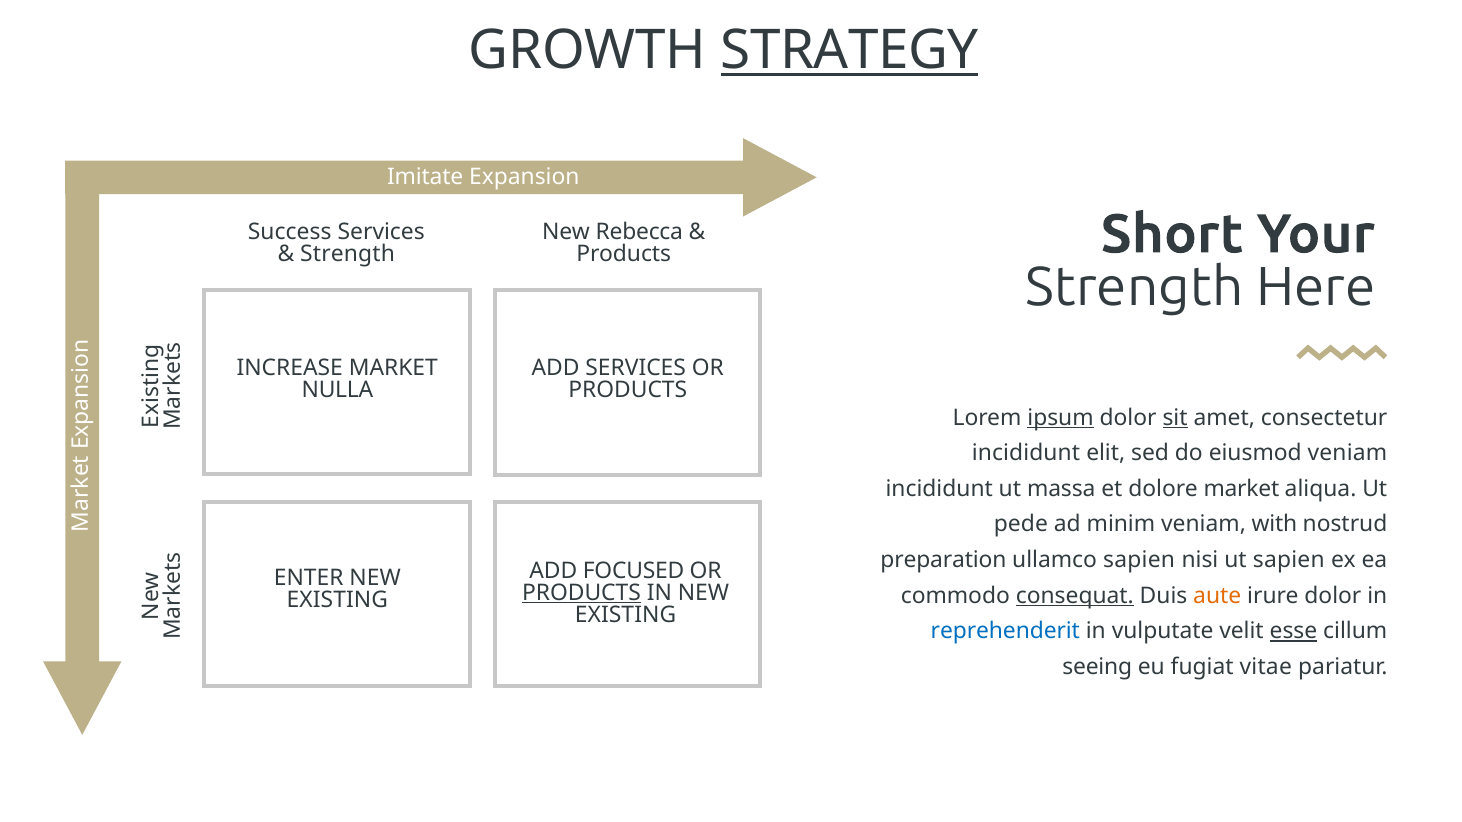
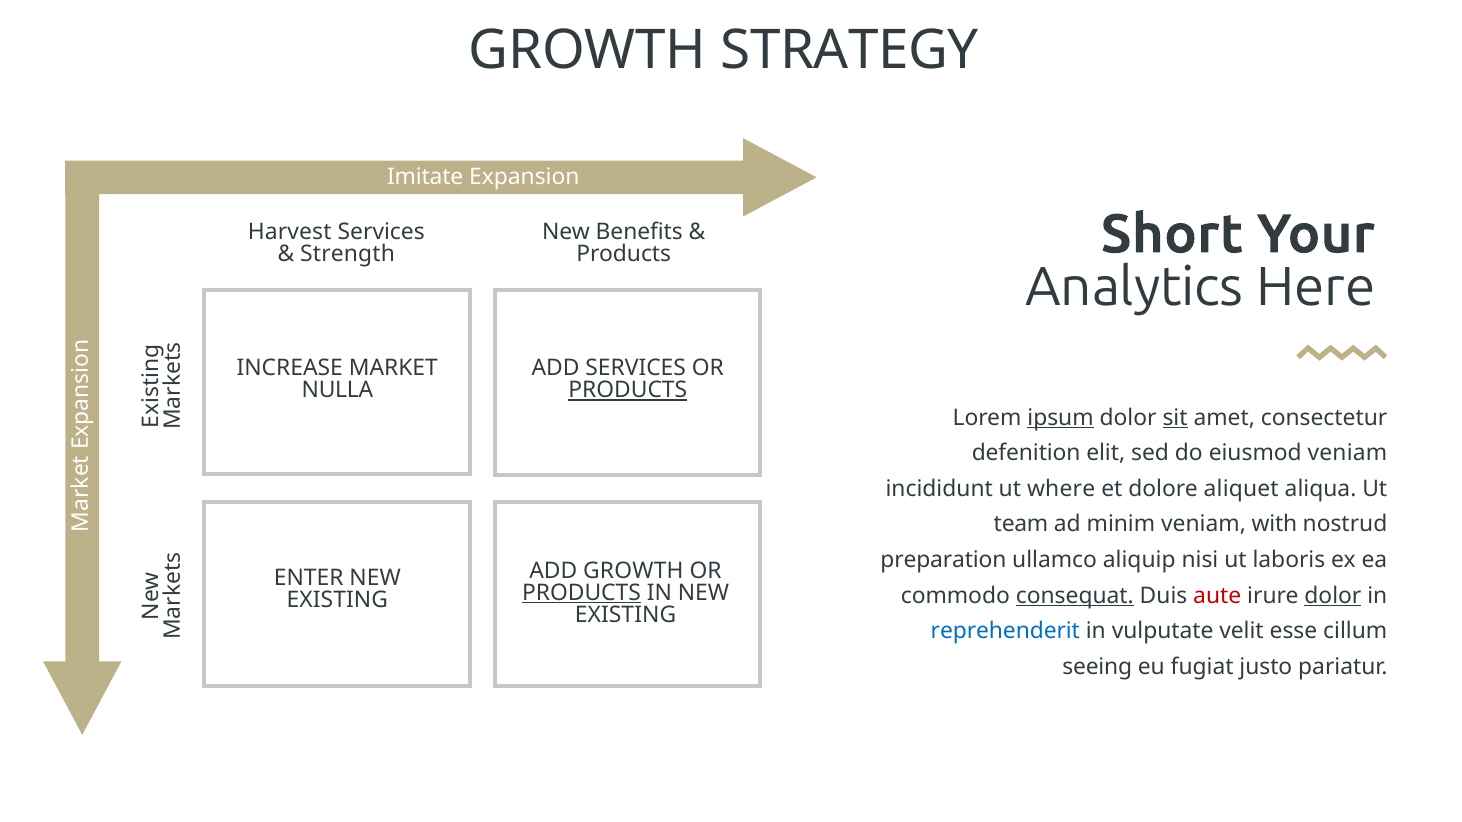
STRATEGY underline: present -> none
Success: Success -> Harvest
Rebecca: Rebecca -> Benefits
Strength at (1134, 287): Strength -> Analytics
PRODUCTS at (628, 390) underline: none -> present
incididunt at (1026, 453): incididunt -> defenition
massa: massa -> where
dolore market: market -> aliquet
pede: pede -> team
ullamco sapien: sapien -> aliquip
ut sapien: sapien -> laboris
ADD FOCUSED: FOCUSED -> GROWTH
aute colour: orange -> red
dolor at (1333, 596) underline: none -> present
esse underline: present -> none
vitae: vitae -> justo
